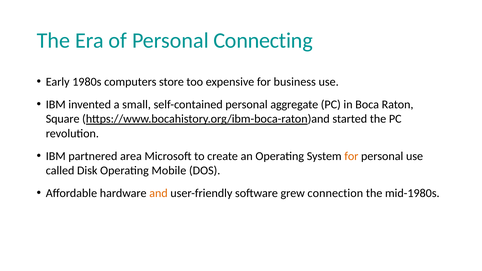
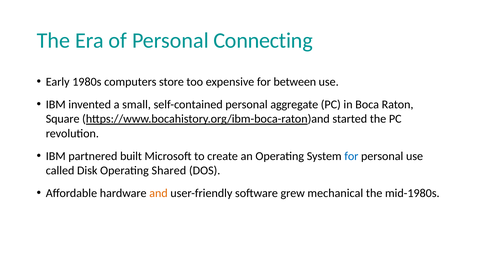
business: business -> between
area: area -> built
for at (351, 156) colour: orange -> blue
Mobile: Mobile -> Shared
connection: connection -> mechanical
